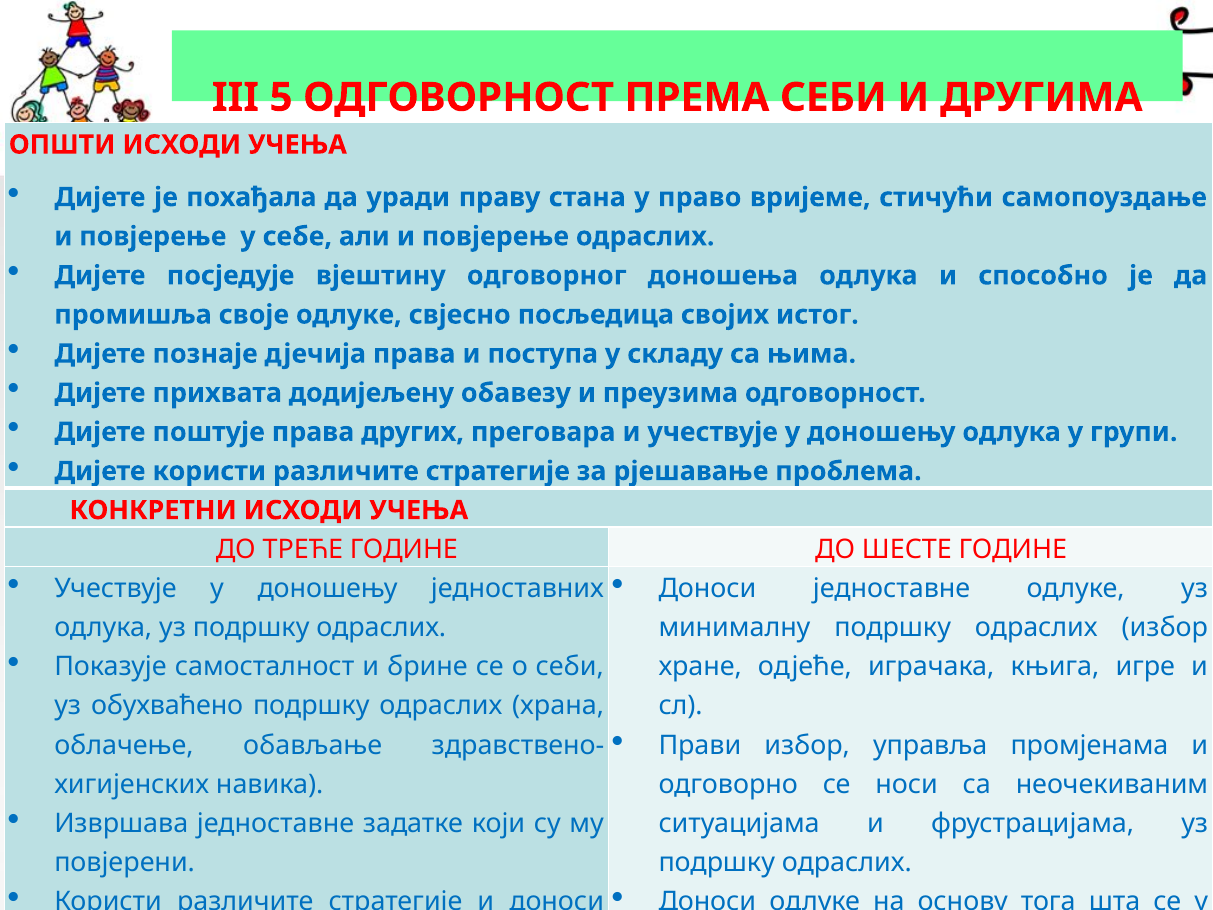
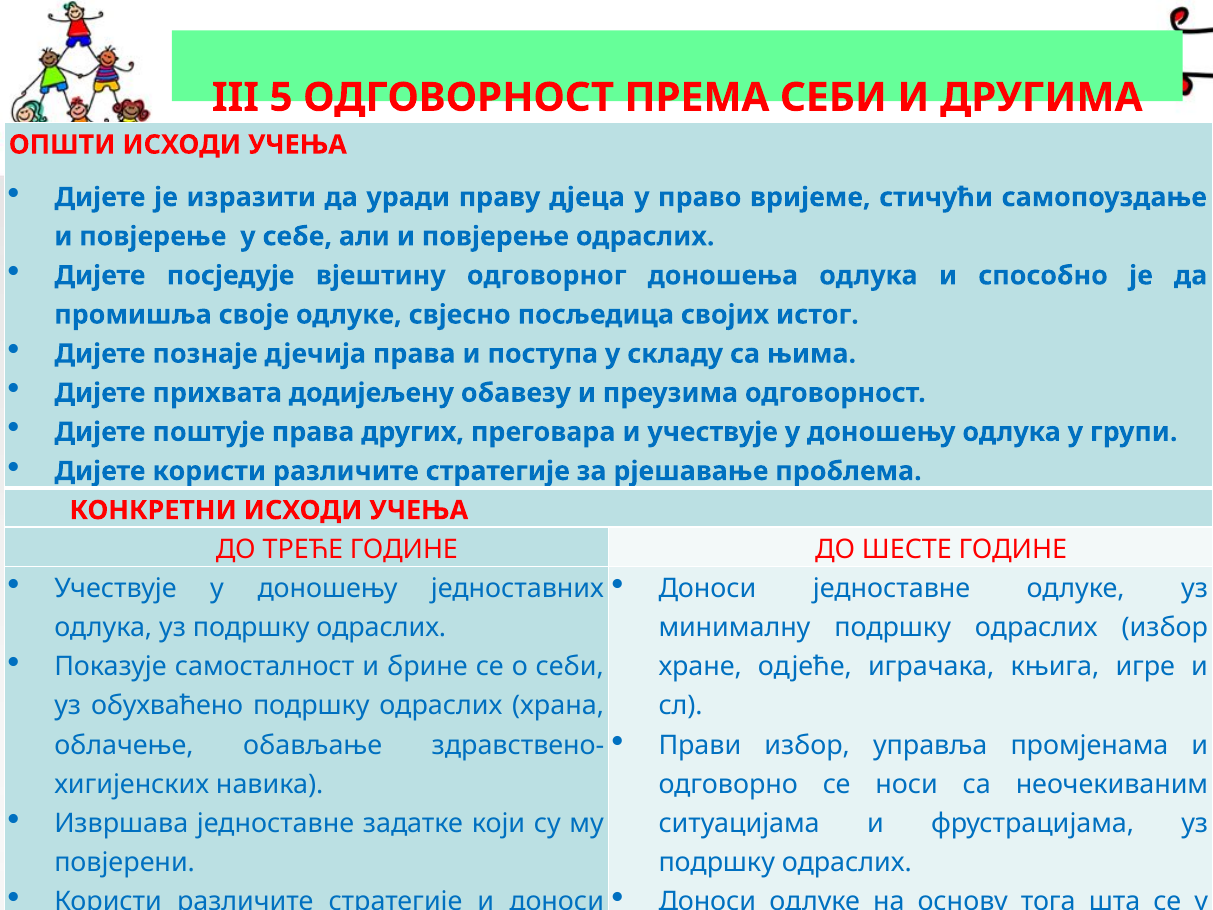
похађала: похађала -> изразити
стана: стана -> дјеца
